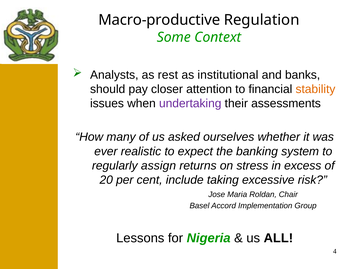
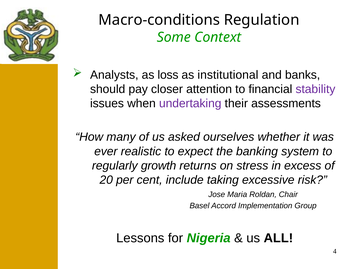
Macro-productive: Macro-productive -> Macro-conditions
rest: rest -> loss
stability colour: orange -> purple
assign: assign -> growth
